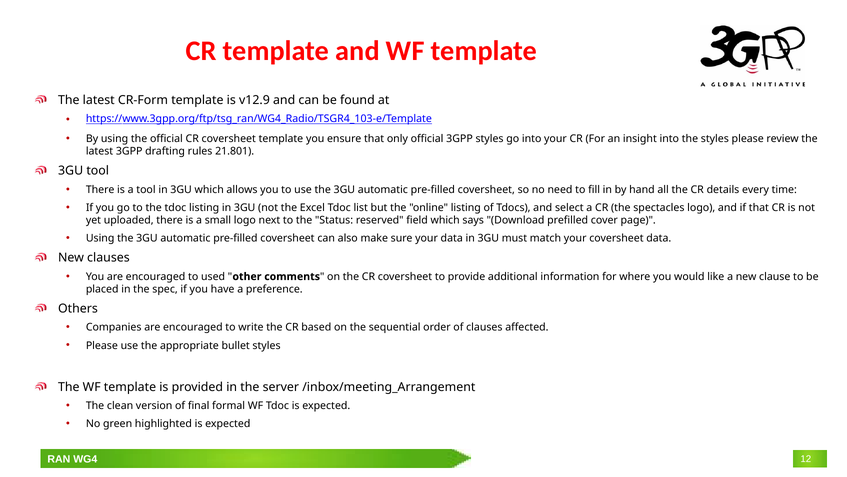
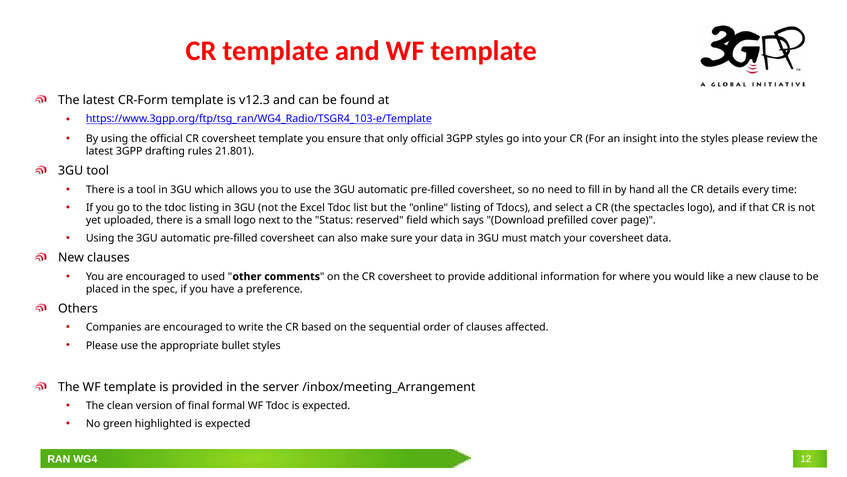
v12.9: v12.9 -> v12.3
